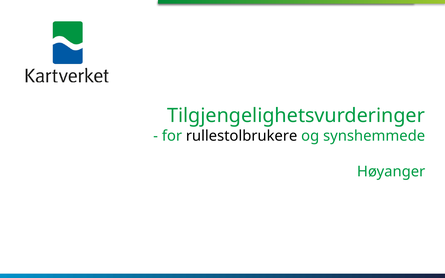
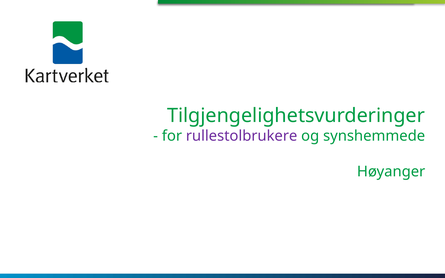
rullestolbrukere colour: black -> purple
